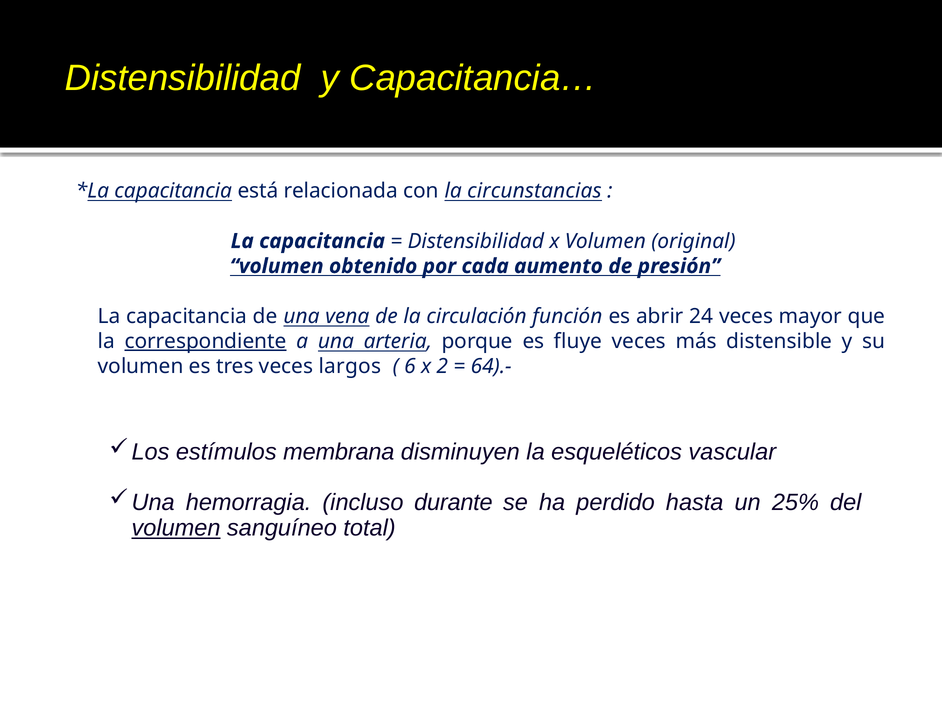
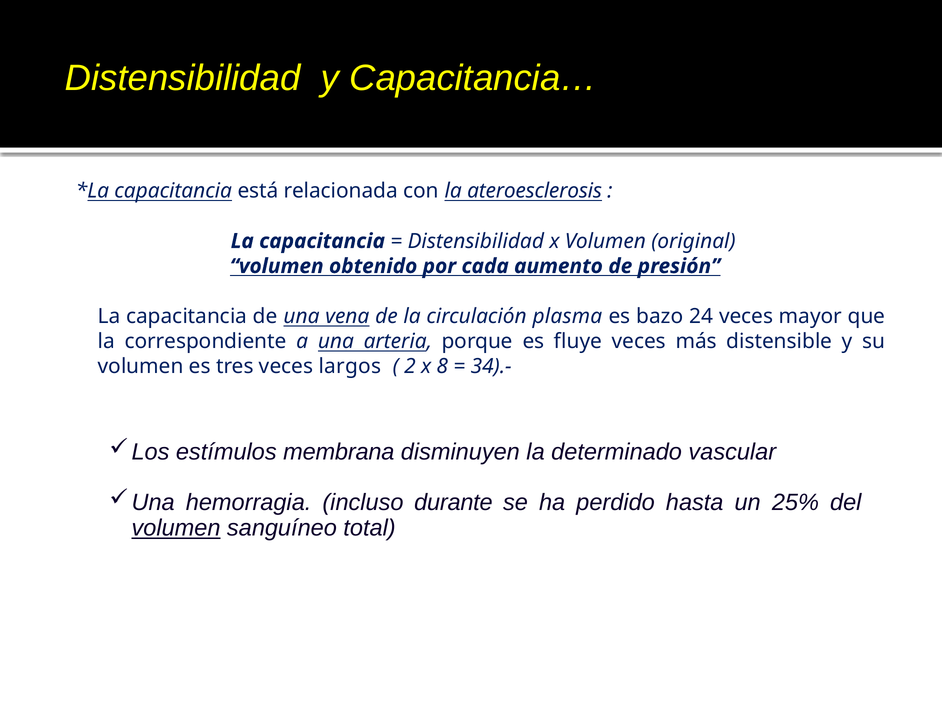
circunstancias: circunstancias -> ateroesclerosis
función: función -> plasma
abrir: abrir -> bazo
correspondiente underline: present -> none
6: 6 -> 2
2: 2 -> 8
64).-: 64).- -> 34).-
esqueléticos: esqueléticos -> determinado
